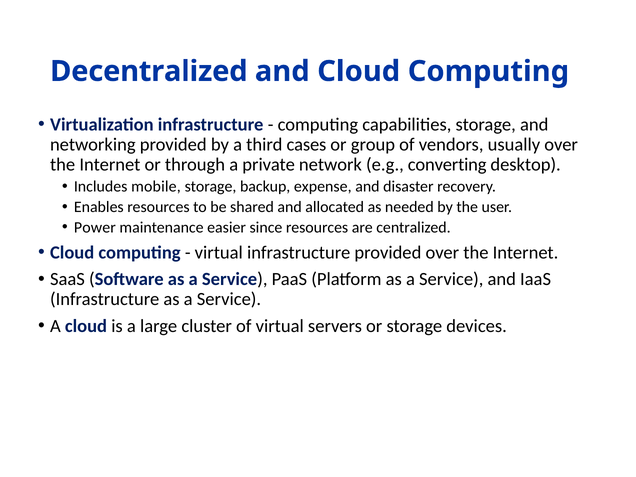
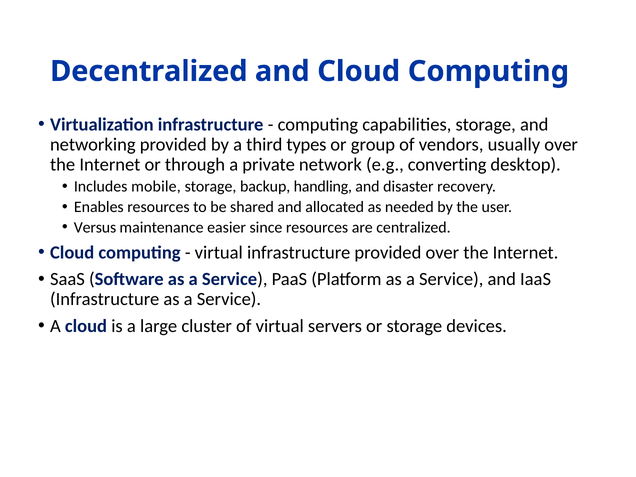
cases: cases -> types
expense: expense -> handling
Power: Power -> Versus
